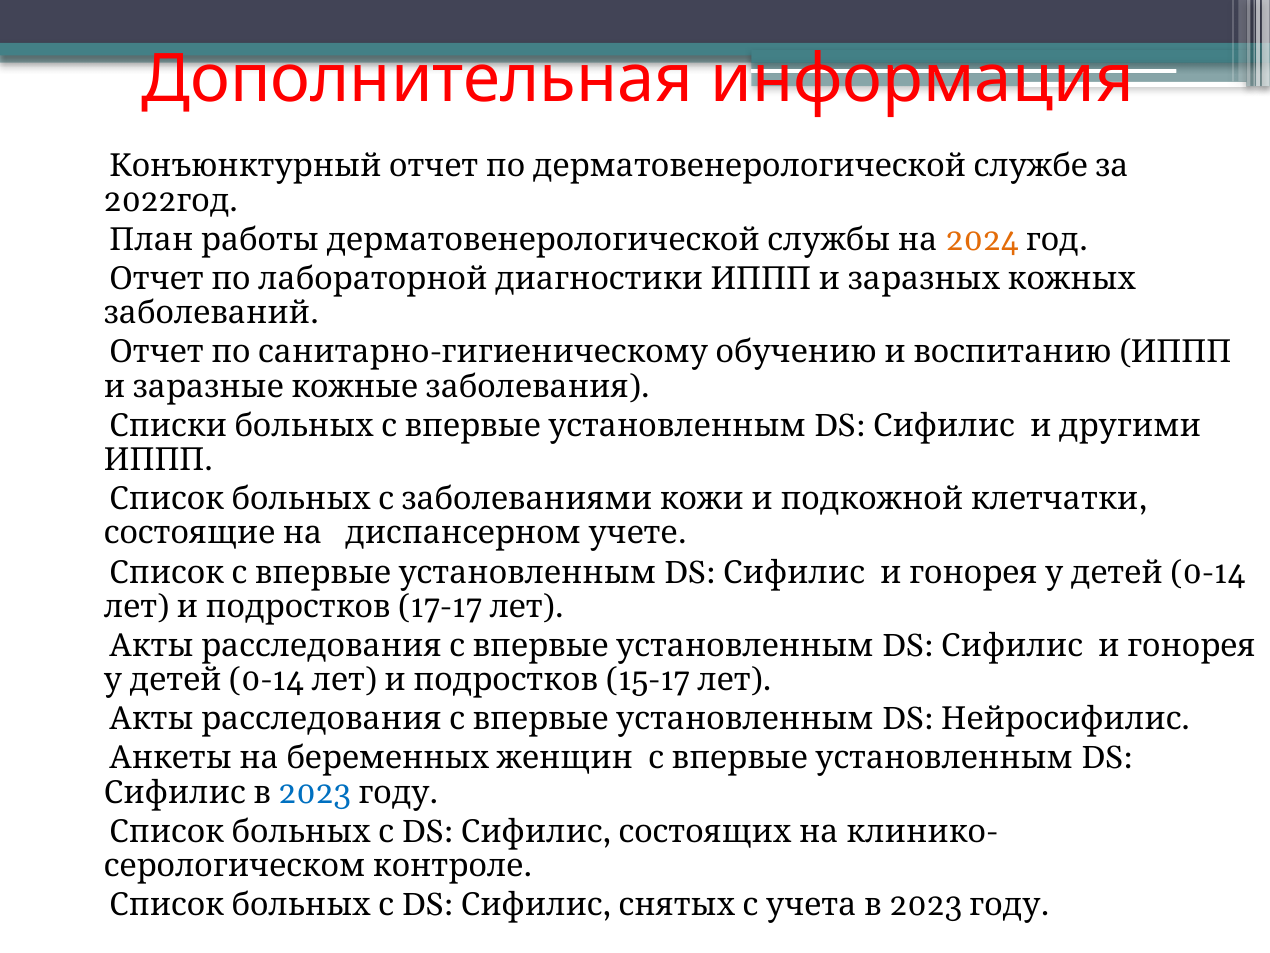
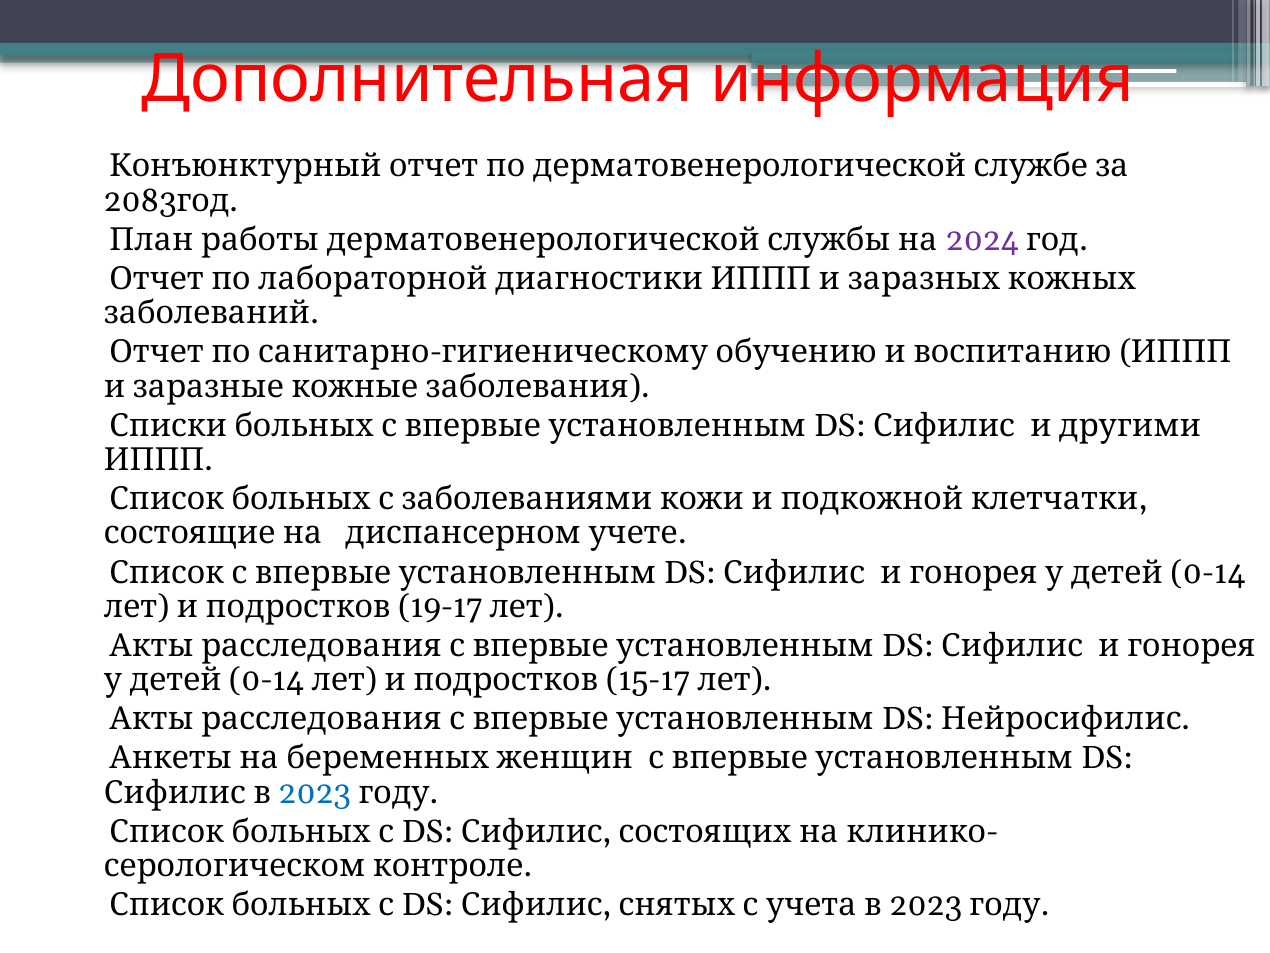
2022: 2022 -> 2083
2024 colour: orange -> purple
17-17: 17-17 -> 19-17
